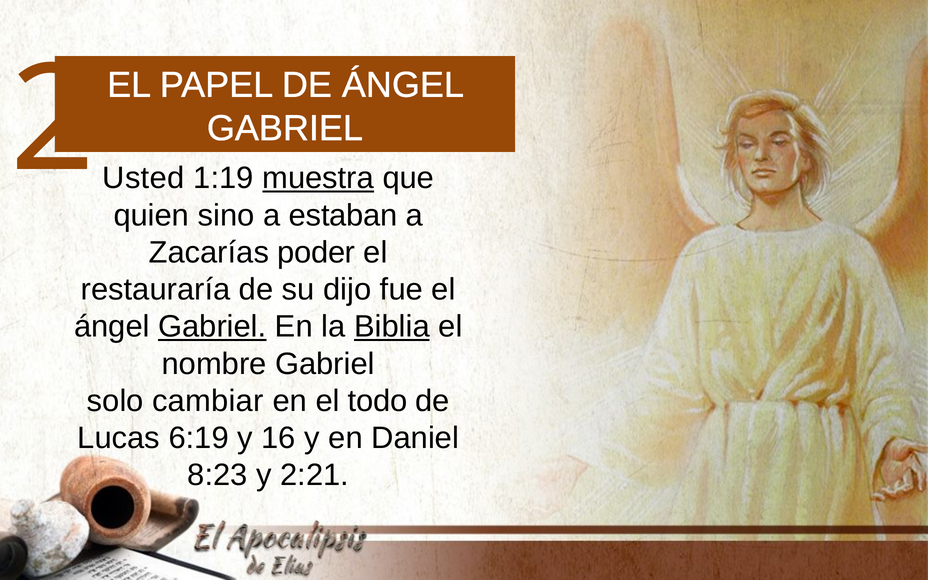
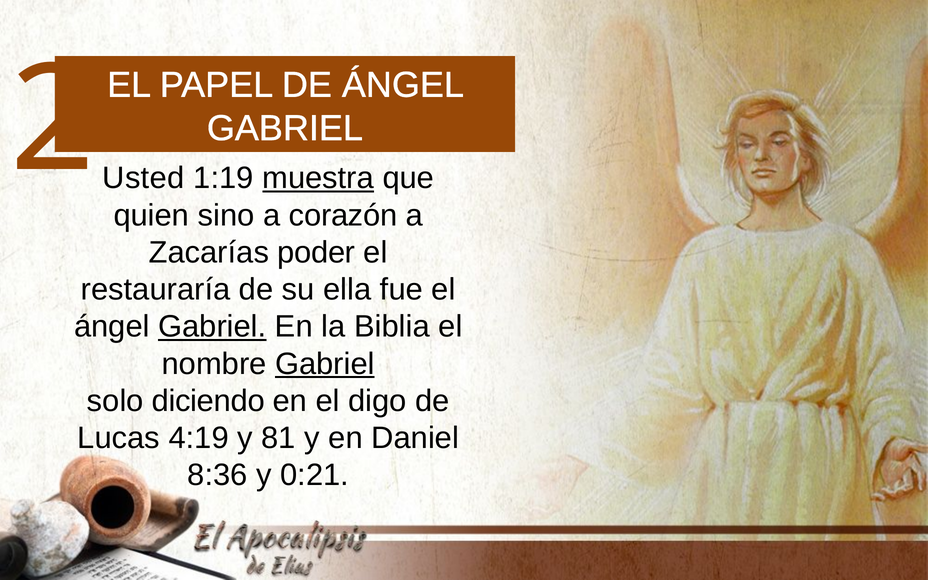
estaban: estaban -> corazón
dijo: dijo -> ella
Biblia underline: present -> none
Gabriel at (325, 364) underline: none -> present
cambiar: cambiar -> diciendo
todo: todo -> digo
6:19: 6:19 -> 4:19
16: 16 -> 81
8:23: 8:23 -> 8:36
2:21: 2:21 -> 0:21
